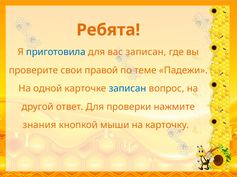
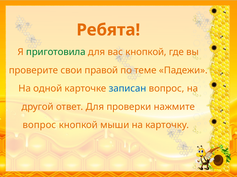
приготовила colour: blue -> green
вас записан: записан -> кнопкой
знания at (39, 126): знания -> вопрос
